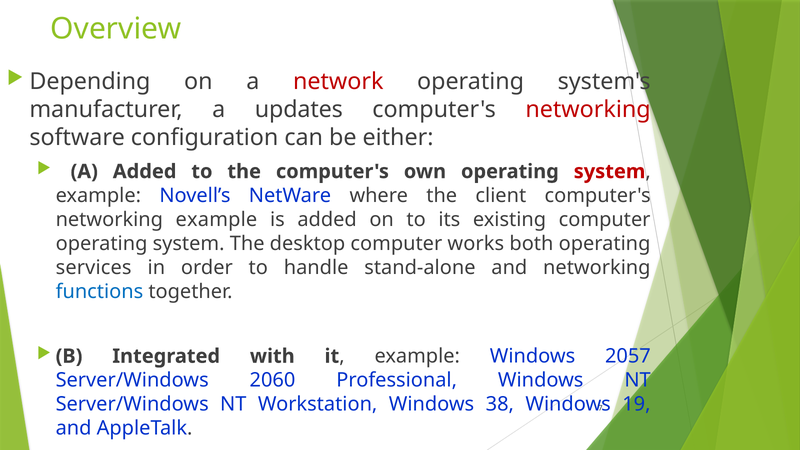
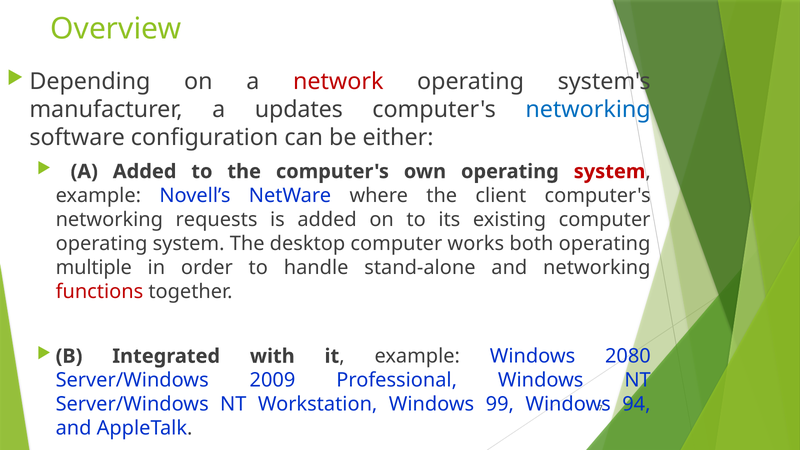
networking at (588, 109) colour: red -> blue
networking example: example -> requests
services: services -> multiple
functions colour: blue -> red
2057: 2057 -> 2080
2060: 2060 -> 2009
38: 38 -> 99
19: 19 -> 94
